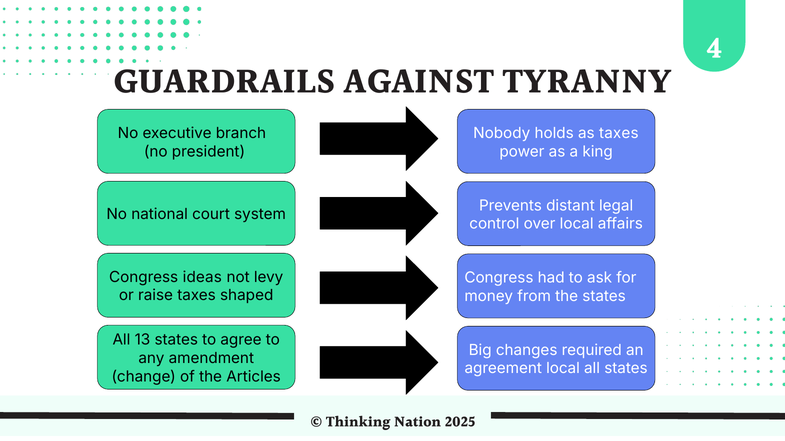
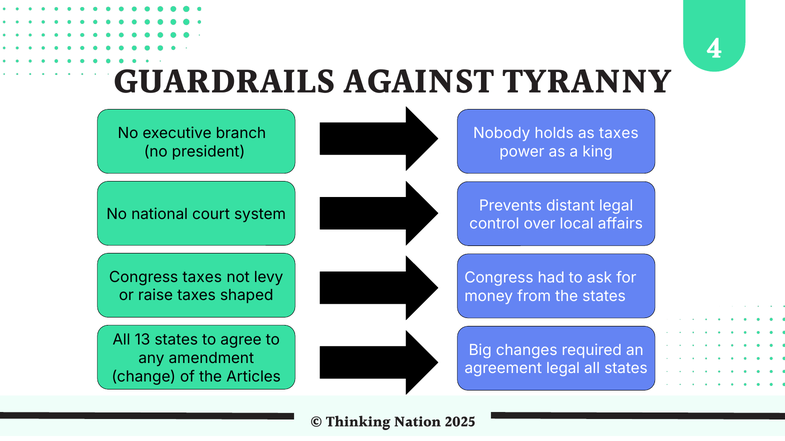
Congress ideas: ideas -> taxes
agreement local: local -> legal
